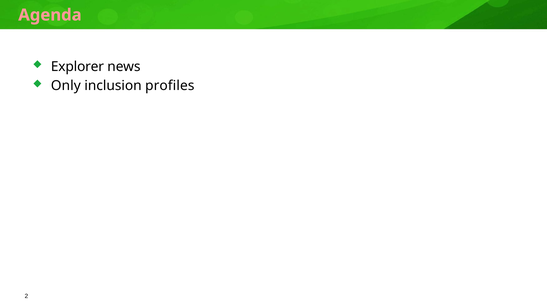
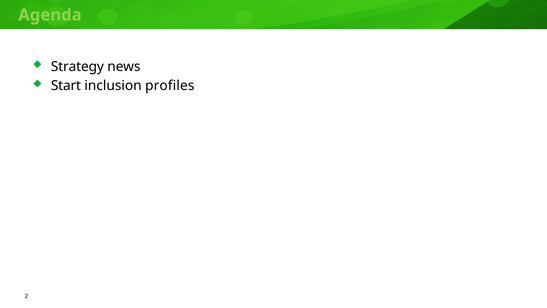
Agenda colour: pink -> light green
Explorer: Explorer -> Strategy
Only: Only -> Start
